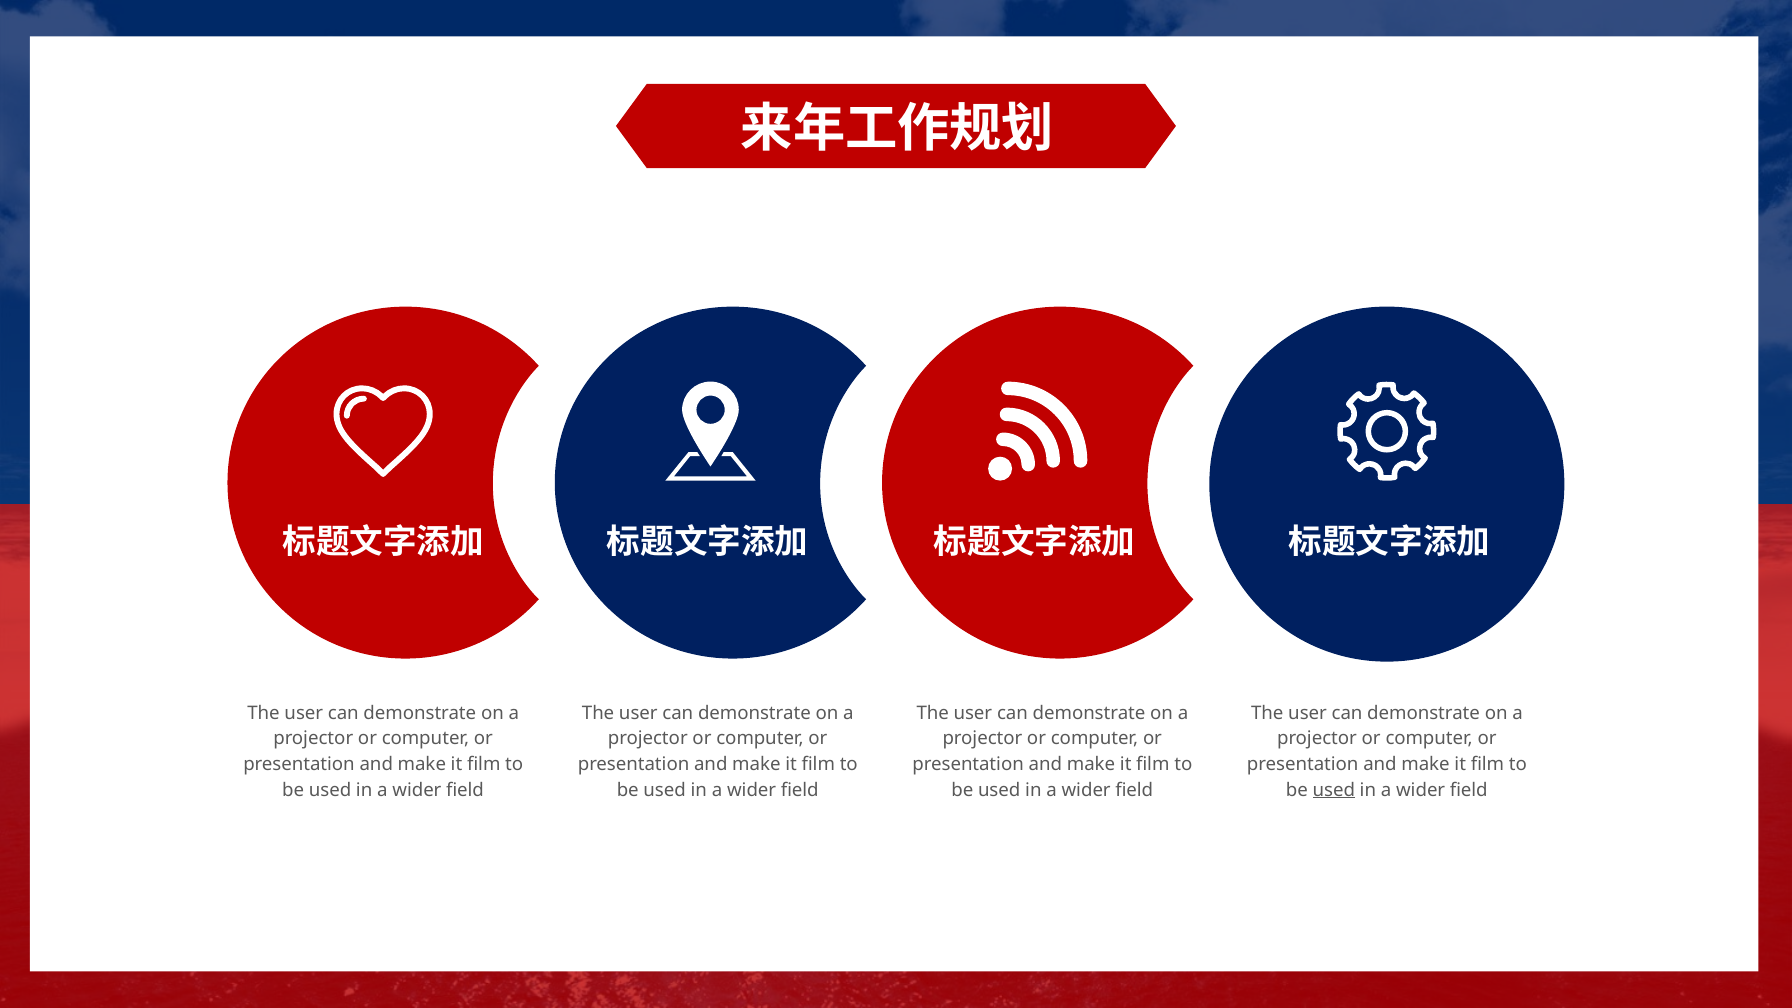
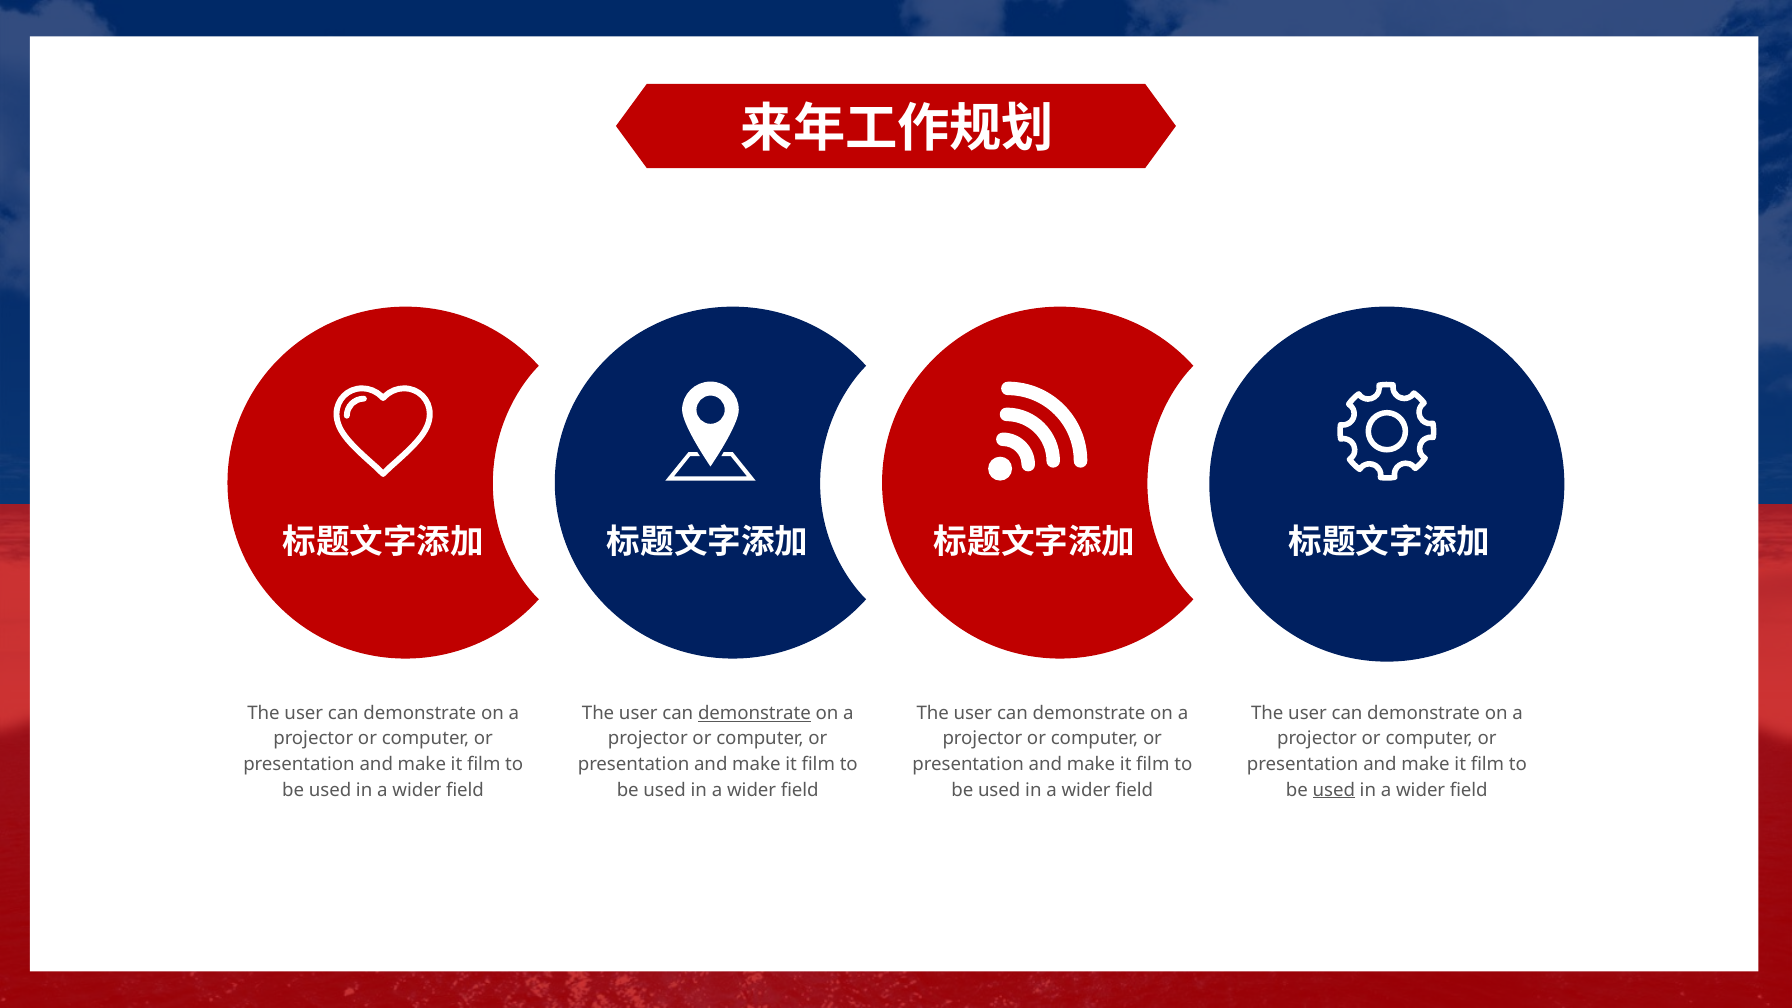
demonstrate at (754, 713) underline: none -> present
